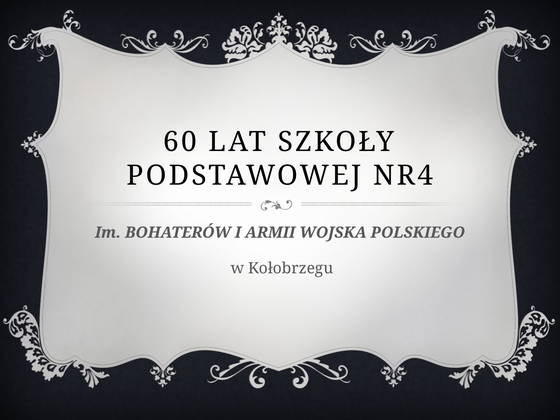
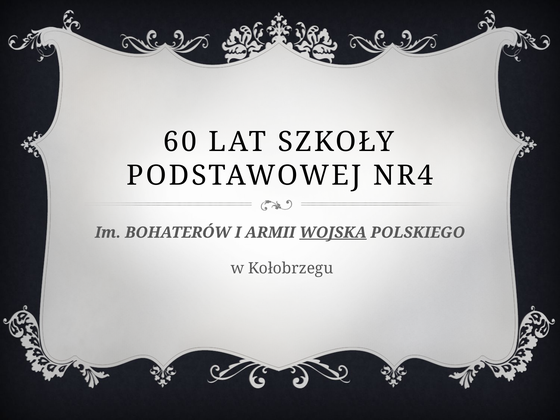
WOJSKA underline: none -> present
